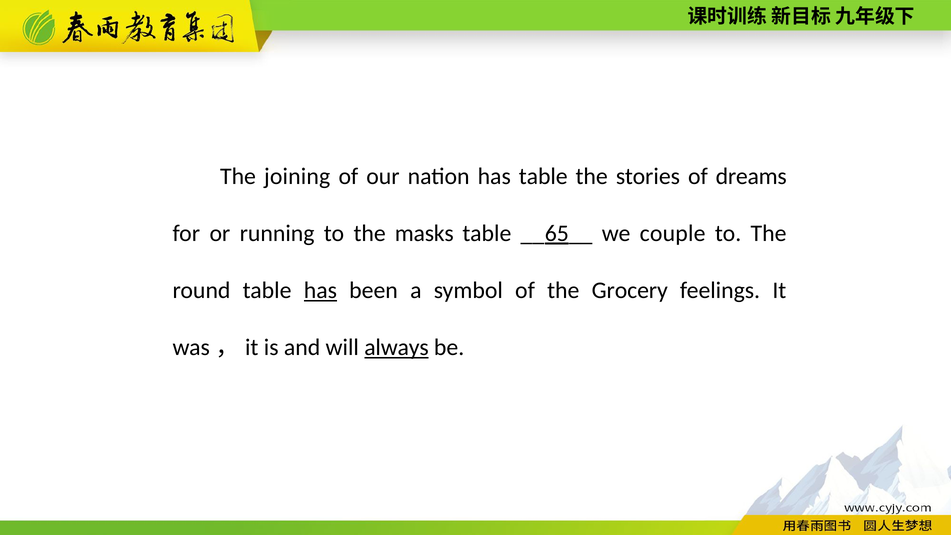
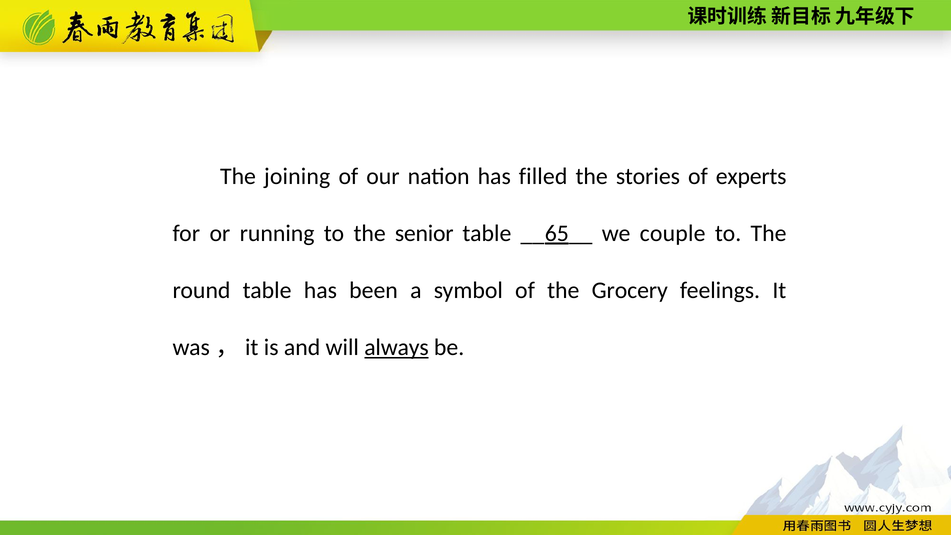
has table: table -> filled
dreams: dreams -> experts
masks: masks -> senior
has at (320, 290) underline: present -> none
